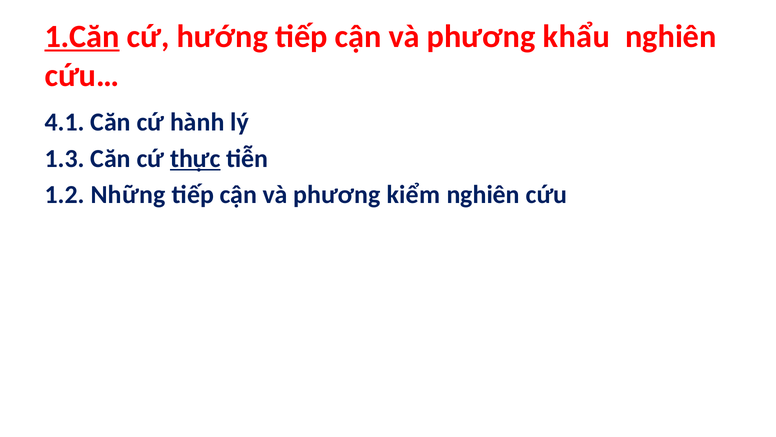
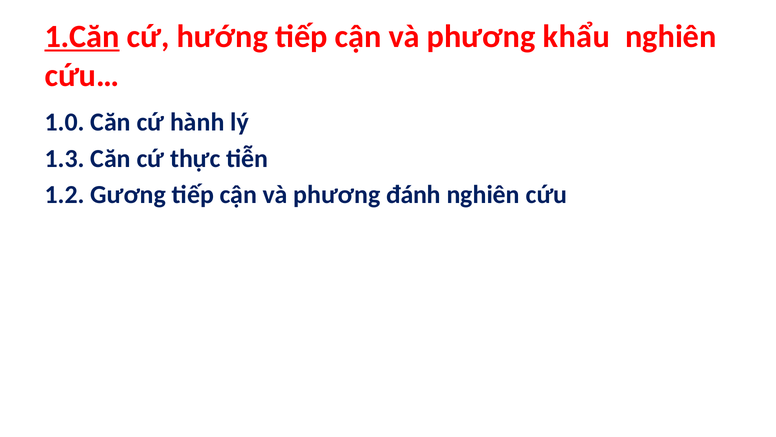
4.1: 4.1 -> 1.0
thực underline: present -> none
Những: Những -> Gương
kiểm: kiểm -> đánh
